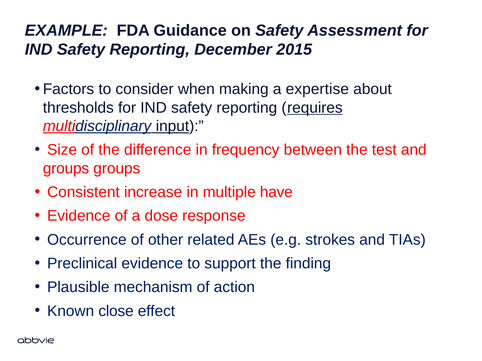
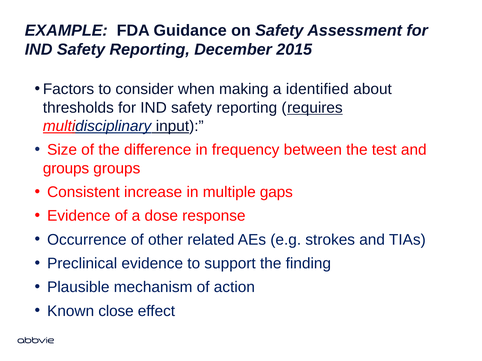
expertise: expertise -> identified
have: have -> gaps
